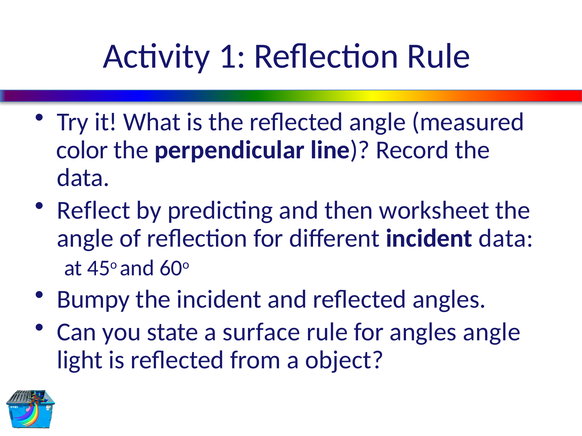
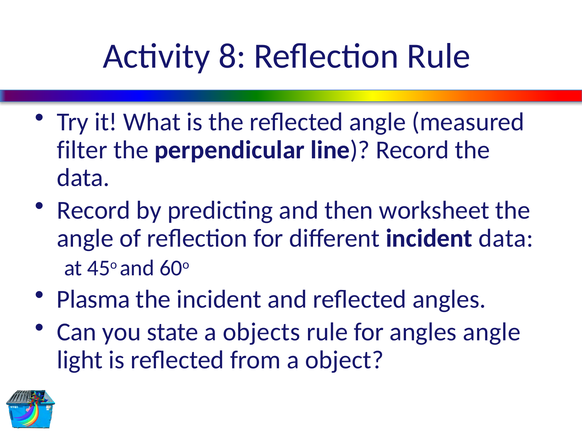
1: 1 -> 8
color: color -> filter
Reflect at (94, 211): Reflect -> Record
Bumpy: Bumpy -> Plasma
surface: surface -> objects
